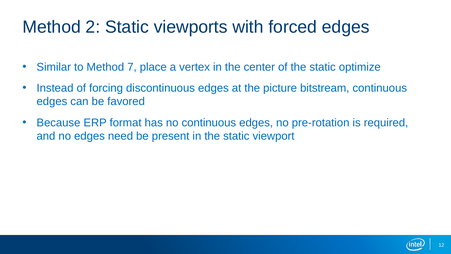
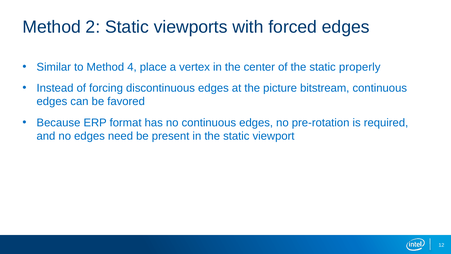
7: 7 -> 4
optimize: optimize -> properly
